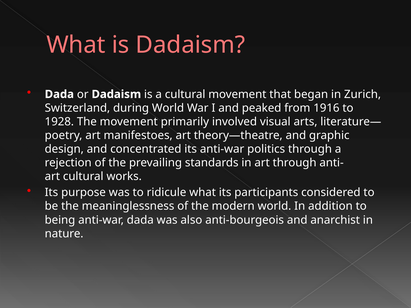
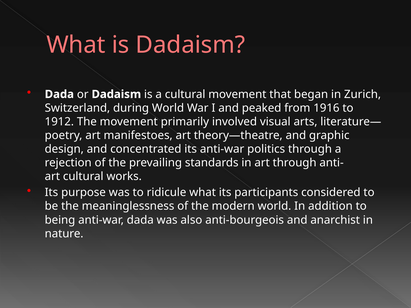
1928: 1928 -> 1912
